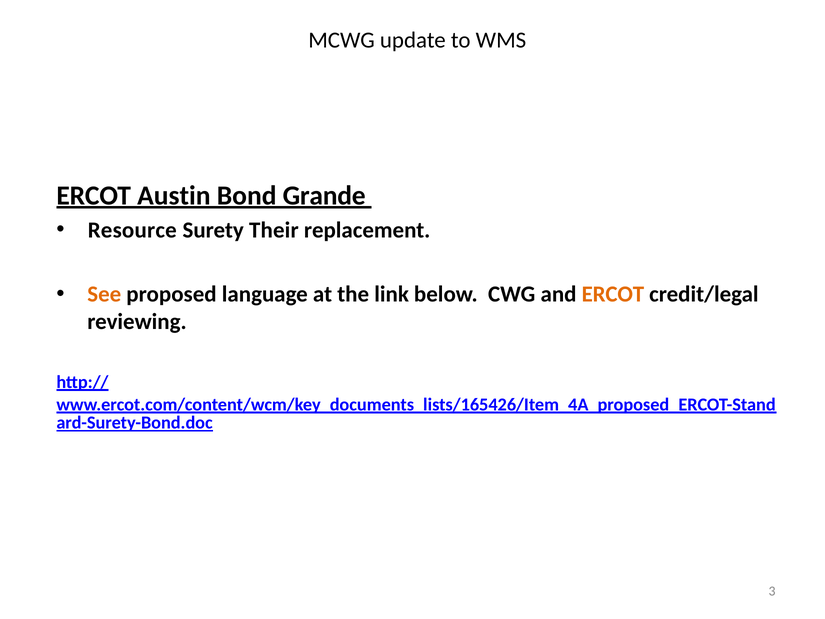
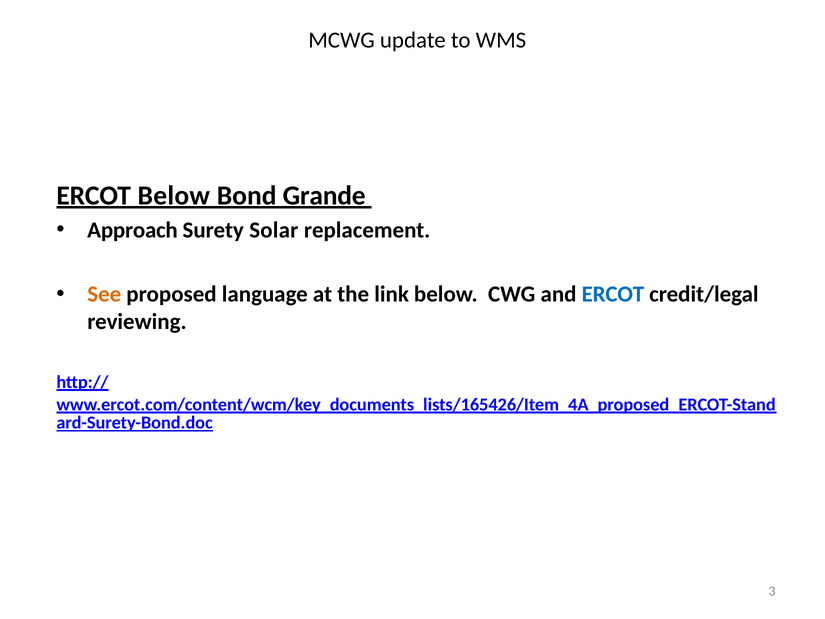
ERCOT Austin: Austin -> Below
Resource: Resource -> Approach
Their: Their -> Solar
ERCOT at (613, 294) colour: orange -> blue
